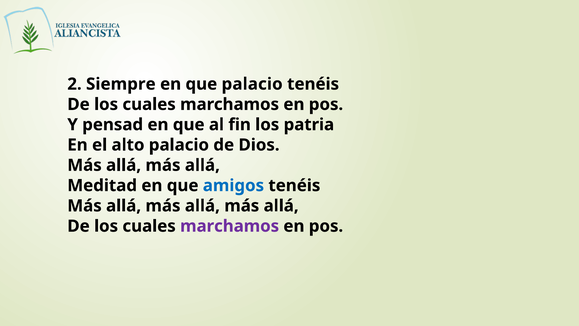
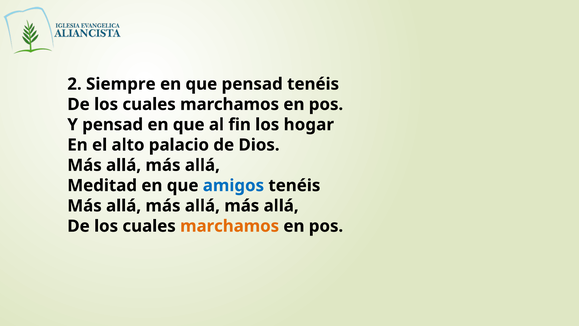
que palacio: palacio -> pensad
patria: patria -> hogar
marchamos at (230, 226) colour: purple -> orange
